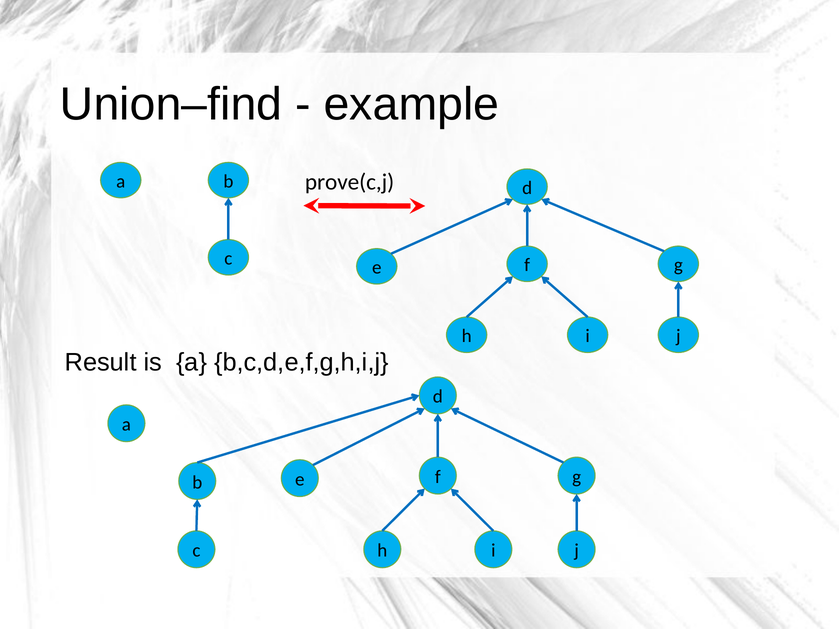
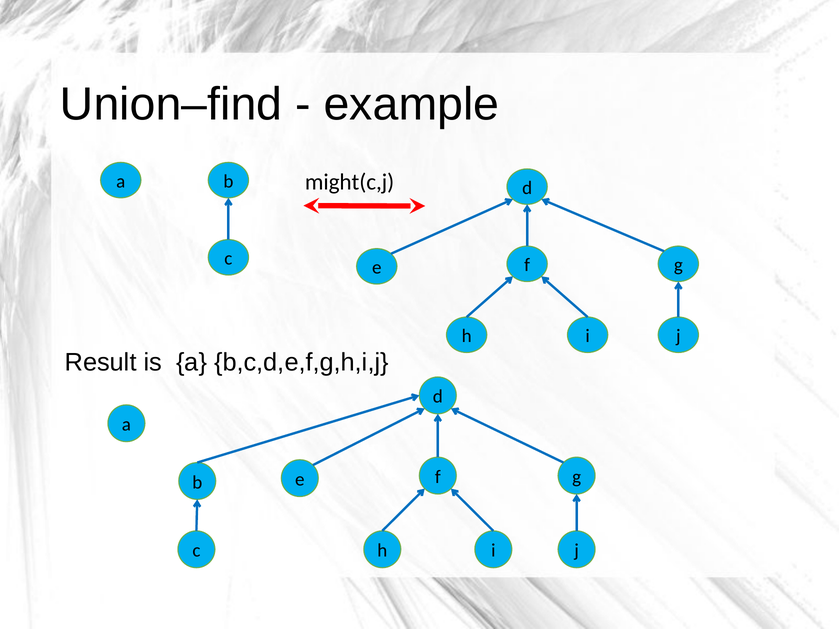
prove(c,j: prove(c,j -> might(c,j
